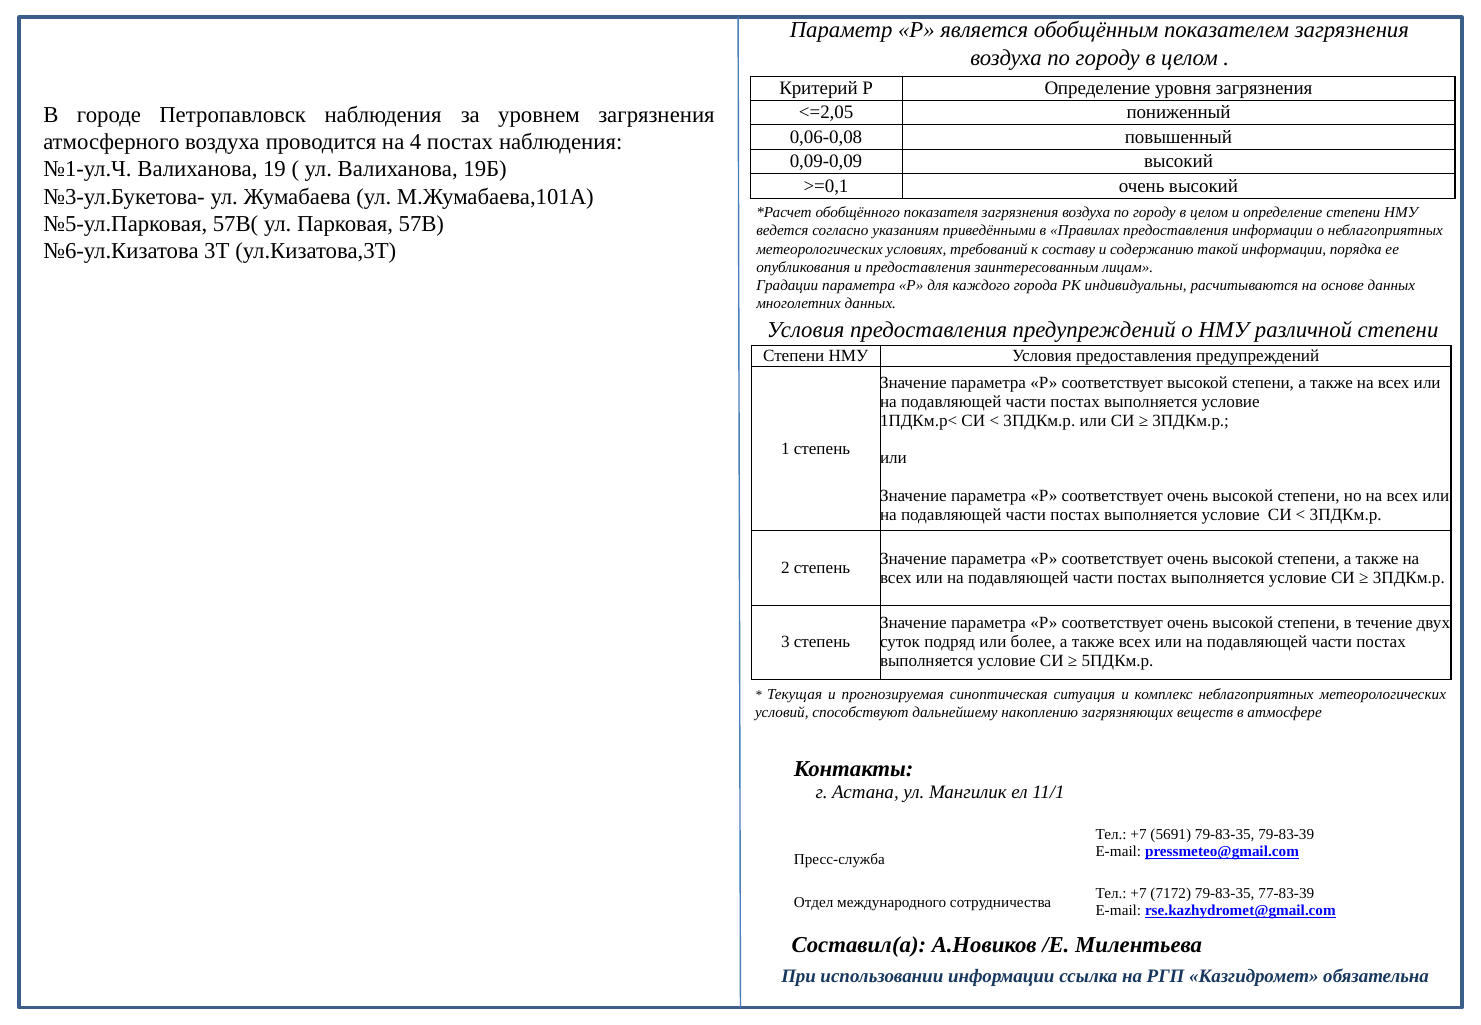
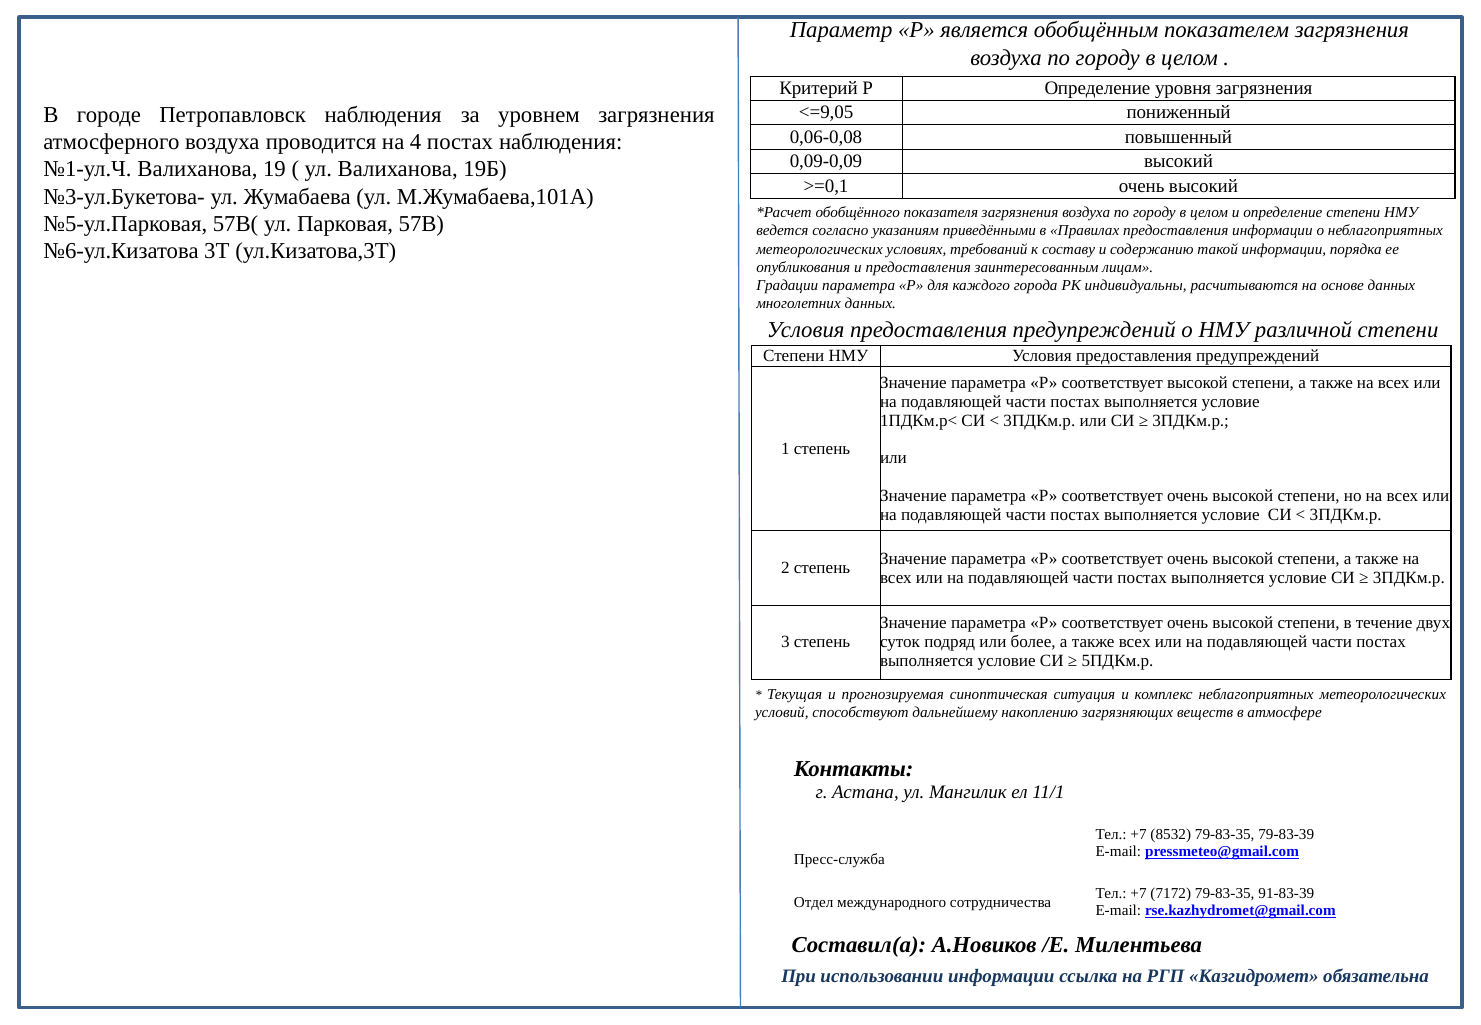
<=2,05: <=2,05 -> <=9,05
5691: 5691 -> 8532
77-83-39: 77-83-39 -> 91-83-39
